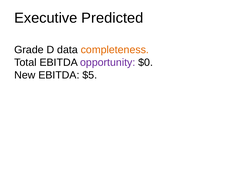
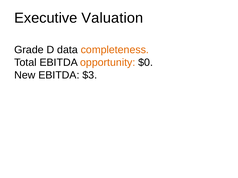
Predicted: Predicted -> Valuation
opportunity colour: purple -> orange
$5: $5 -> $3
